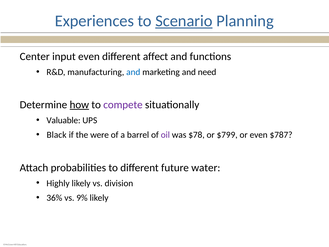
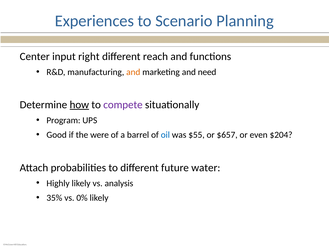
Scenario underline: present -> none
input even: even -> right
affect: affect -> reach
and at (133, 72) colour: blue -> orange
Valuable: Valuable -> Program
Black: Black -> Good
oil colour: purple -> blue
$78: $78 -> $55
$799: $799 -> $657
$787: $787 -> $204
division: division -> analysis
36%: 36% -> 35%
9%: 9% -> 0%
